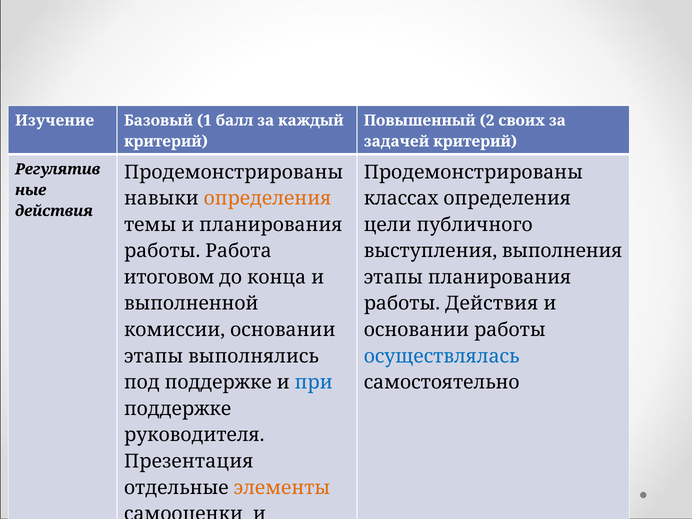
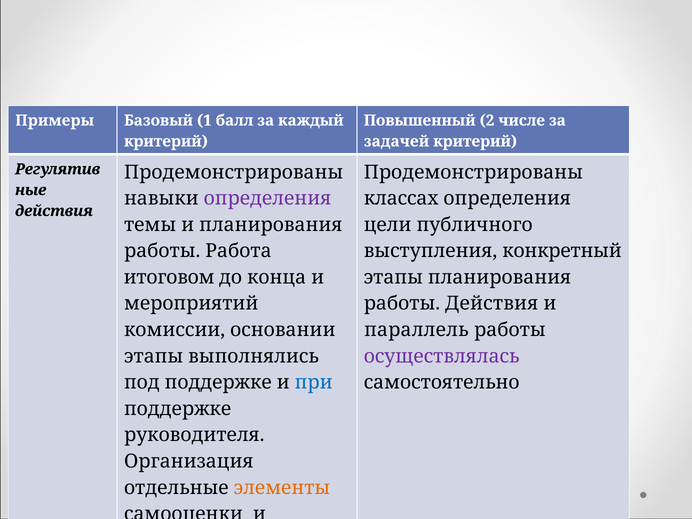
Изучение: Изучение -> Примеры
своих: своих -> числе
определения at (267, 198) colour: orange -> purple
выполнения: выполнения -> конкретный
выполненной: выполненной -> мероприятий
основании at (416, 330): основании -> параллель
осуществлялась colour: blue -> purple
Презентация: Презентация -> Организация
